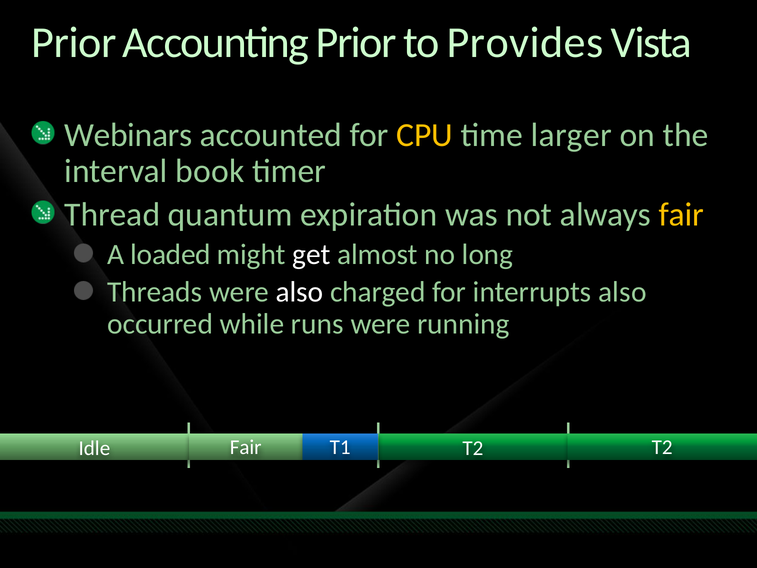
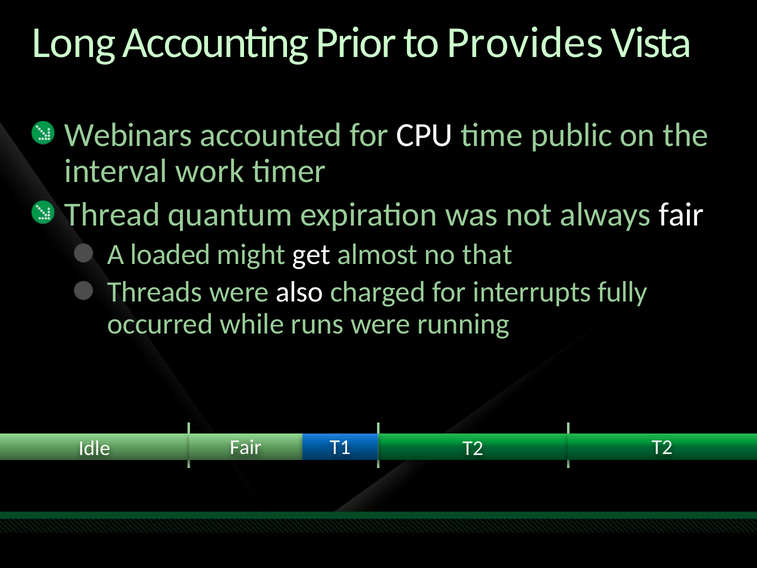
Prior at (74, 43): Prior -> Long
CPU colour: yellow -> white
larger: larger -> public
book: book -> work
fair at (681, 214) colour: yellow -> white
long: long -> that
interrupts also: also -> fully
